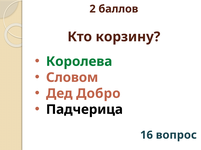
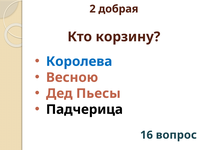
баллов: баллов -> добрая
Королева colour: green -> blue
Словом: Словом -> Весною
Добро: Добро -> Пьесы
